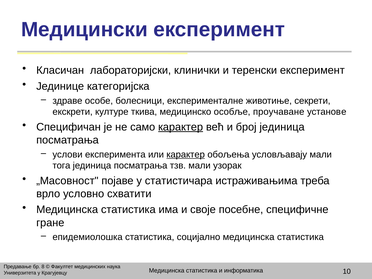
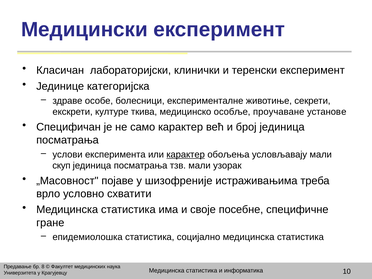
карактер at (181, 127) underline: present -> none
тога: тога -> скуп
статистичара: статистичара -> шизофреније
